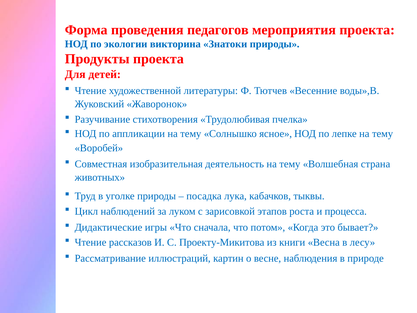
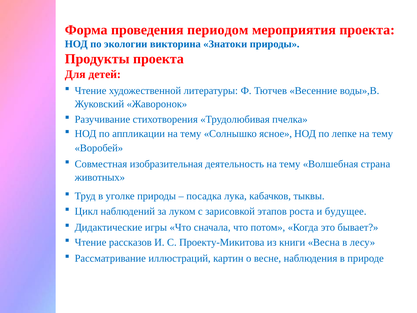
педагогов: педагогов -> периодом
процесса: процесса -> будущее
